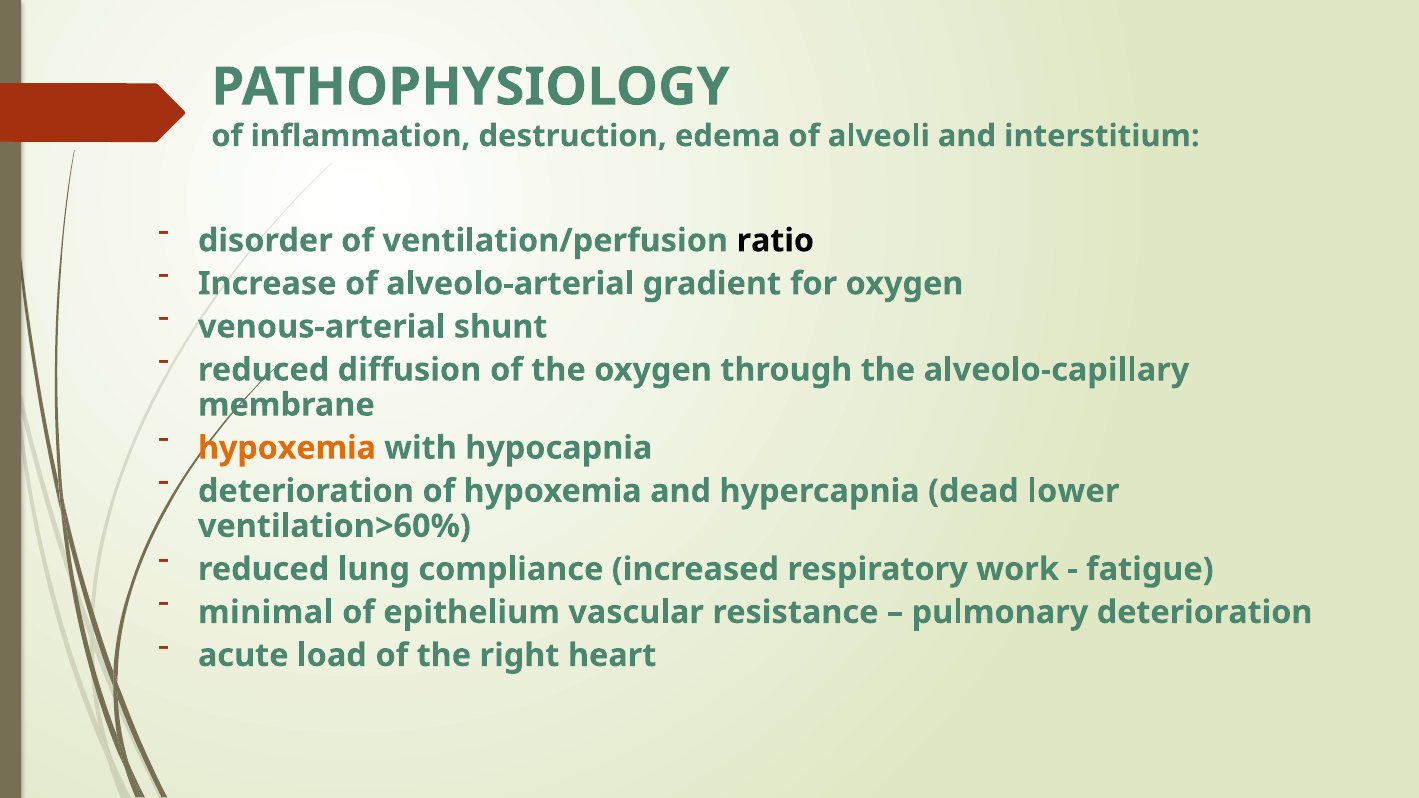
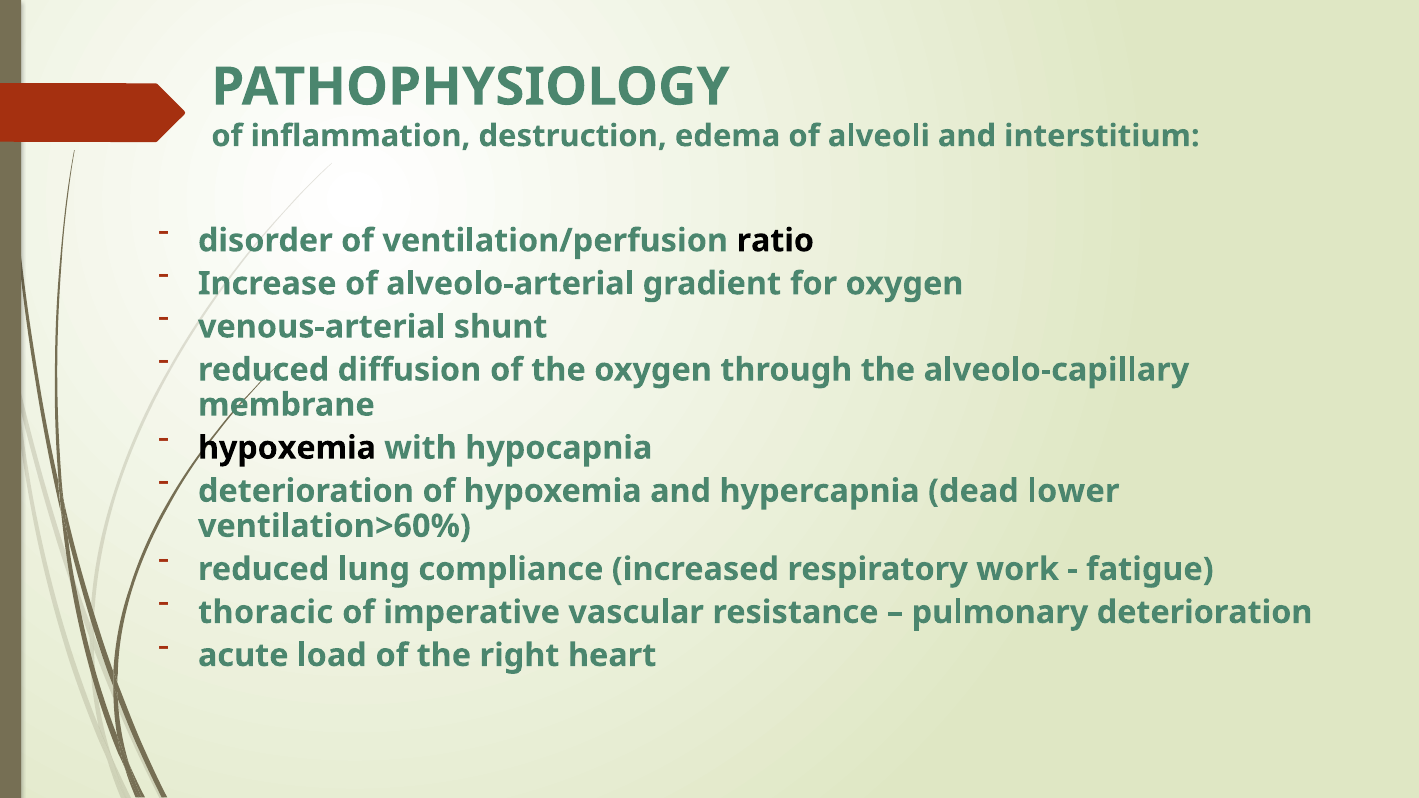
hypoxemia at (287, 448) colour: orange -> black
minimal: minimal -> thoracic
epithelium: epithelium -> imperative
